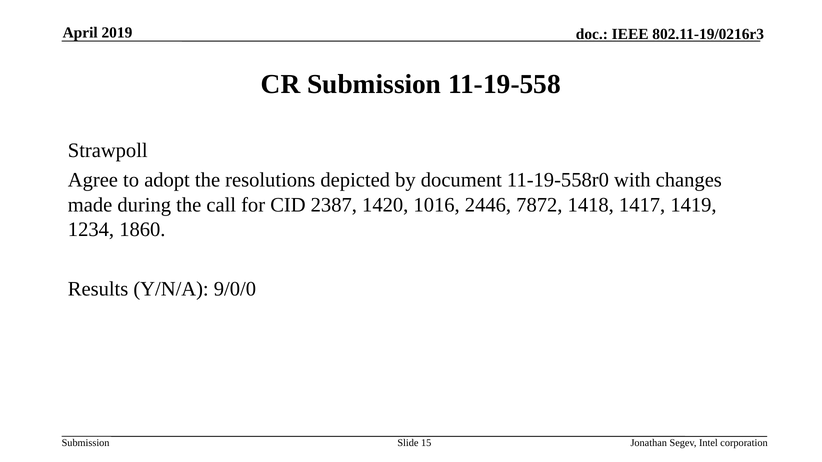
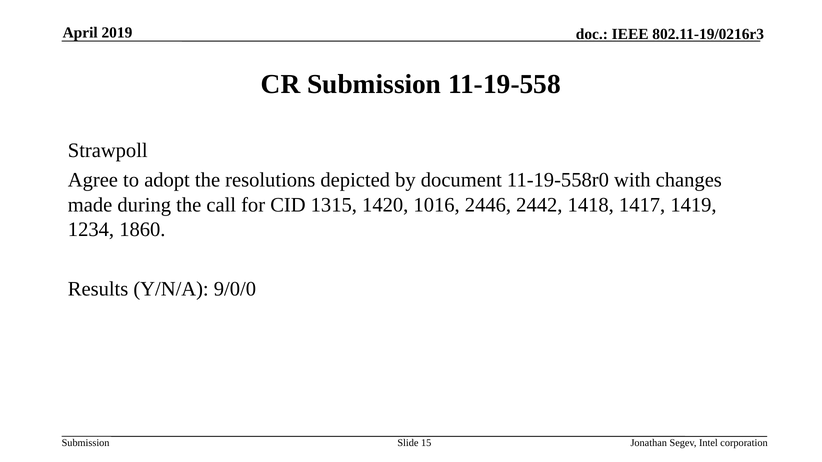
2387: 2387 -> 1315
7872: 7872 -> 2442
